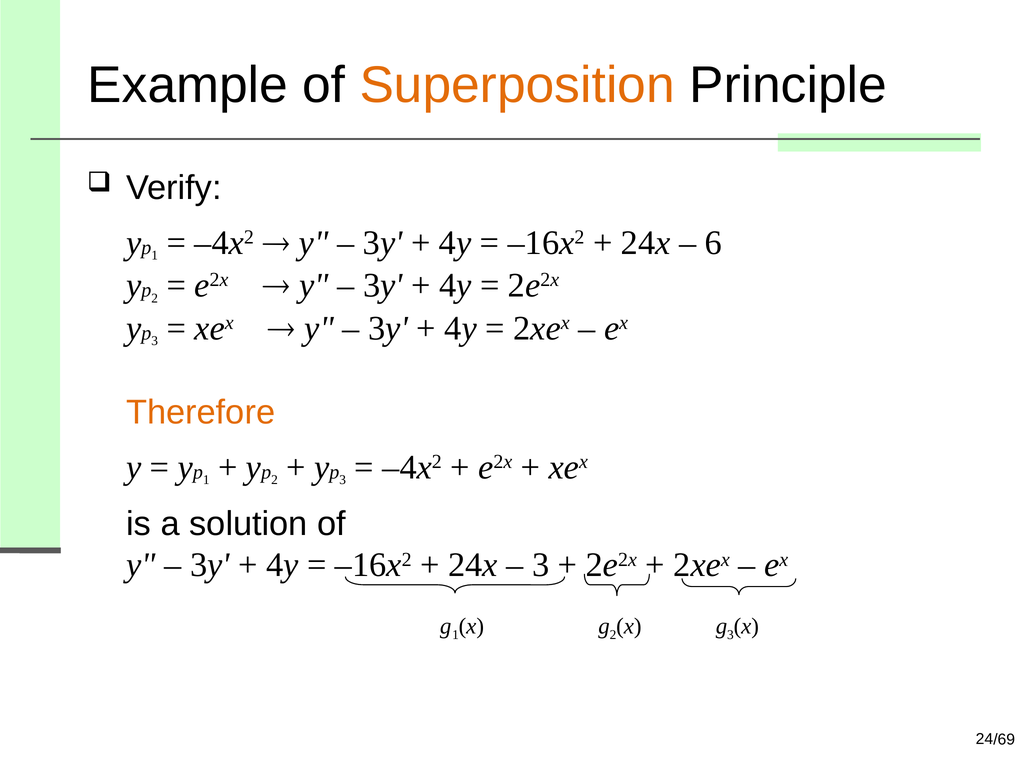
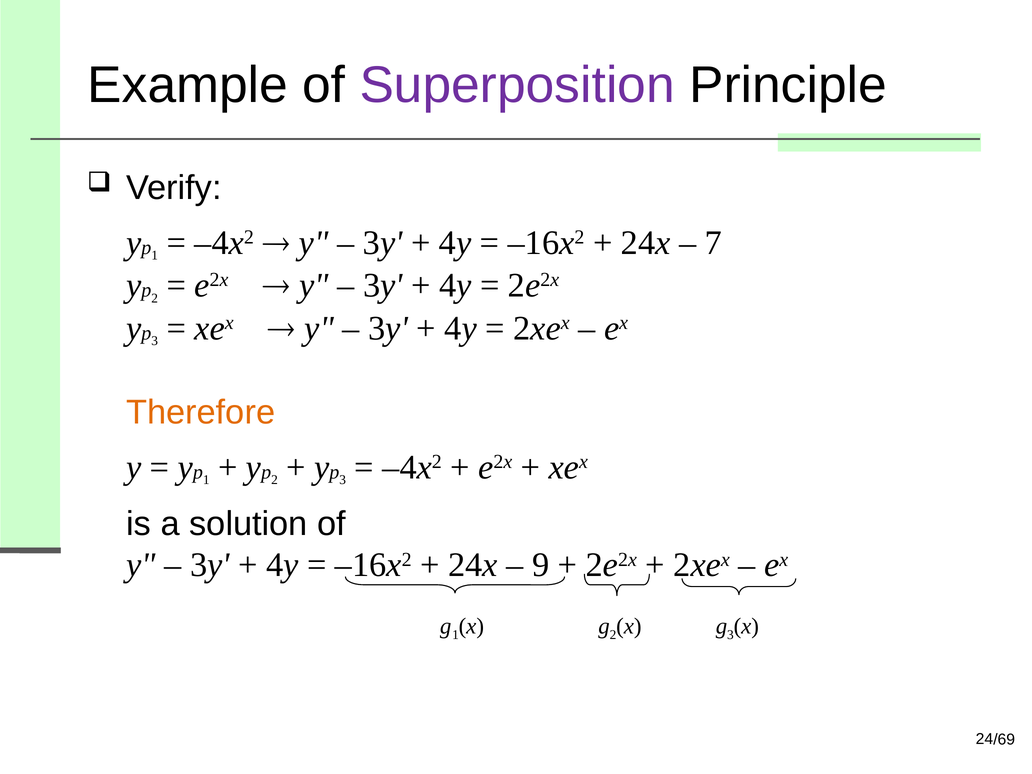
Superposition colour: orange -> purple
6: 6 -> 7
3 at (541, 565): 3 -> 9
